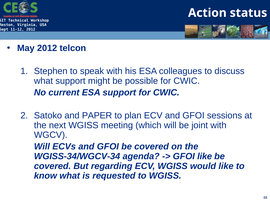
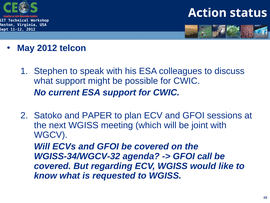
WGISS-34/WGCV-34: WGISS-34/WGCV-34 -> WGISS-34/WGCV-32
GFOI like: like -> call
